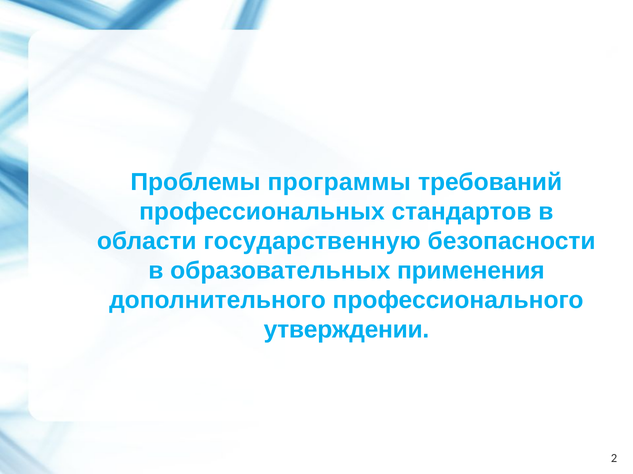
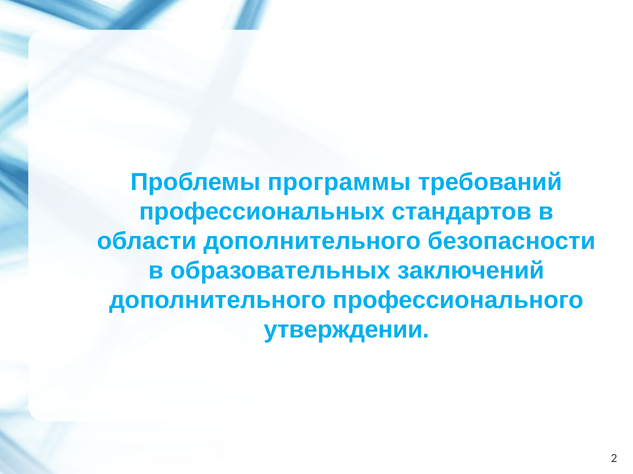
области государственную: государственную -> дополнительного
применения: применения -> заключений
